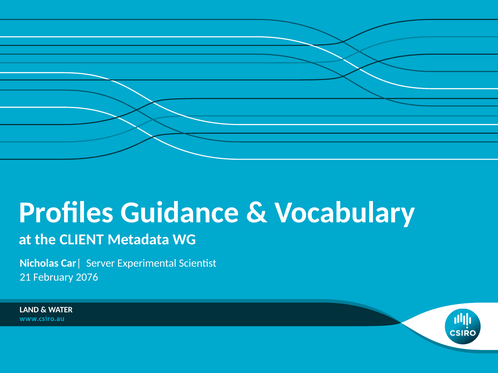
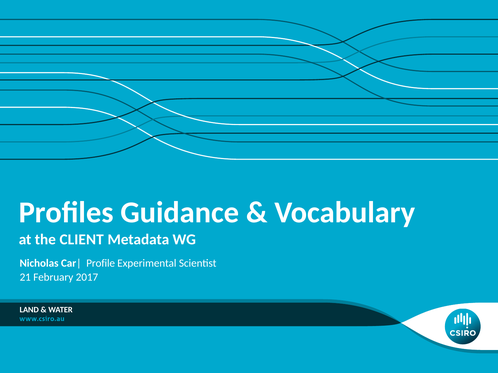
Server: Server -> Profile
2076: 2076 -> 2017
